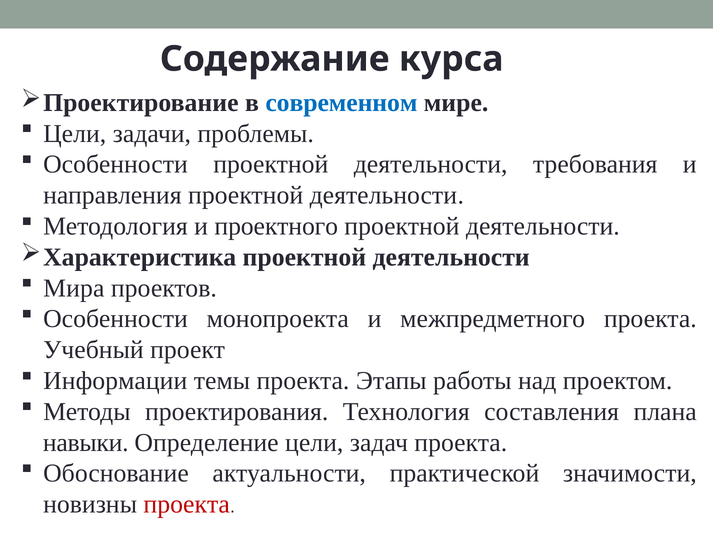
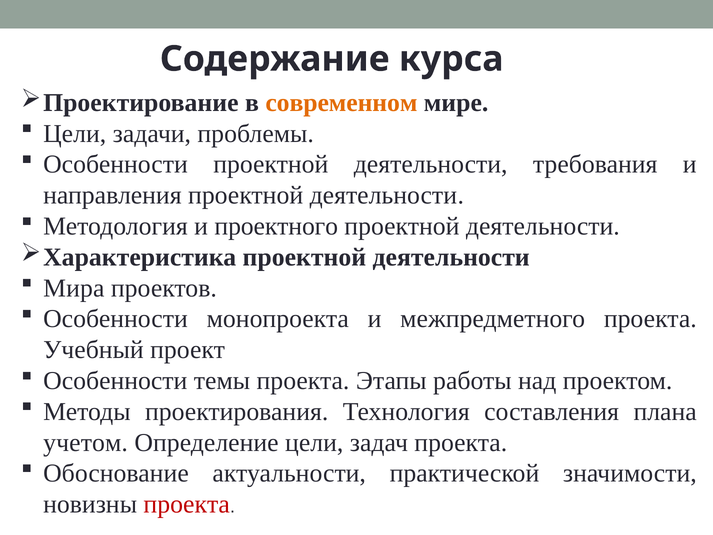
современном colour: blue -> orange
Информации at (115, 381): Информации -> Особенности
навыки: навыки -> учетом
